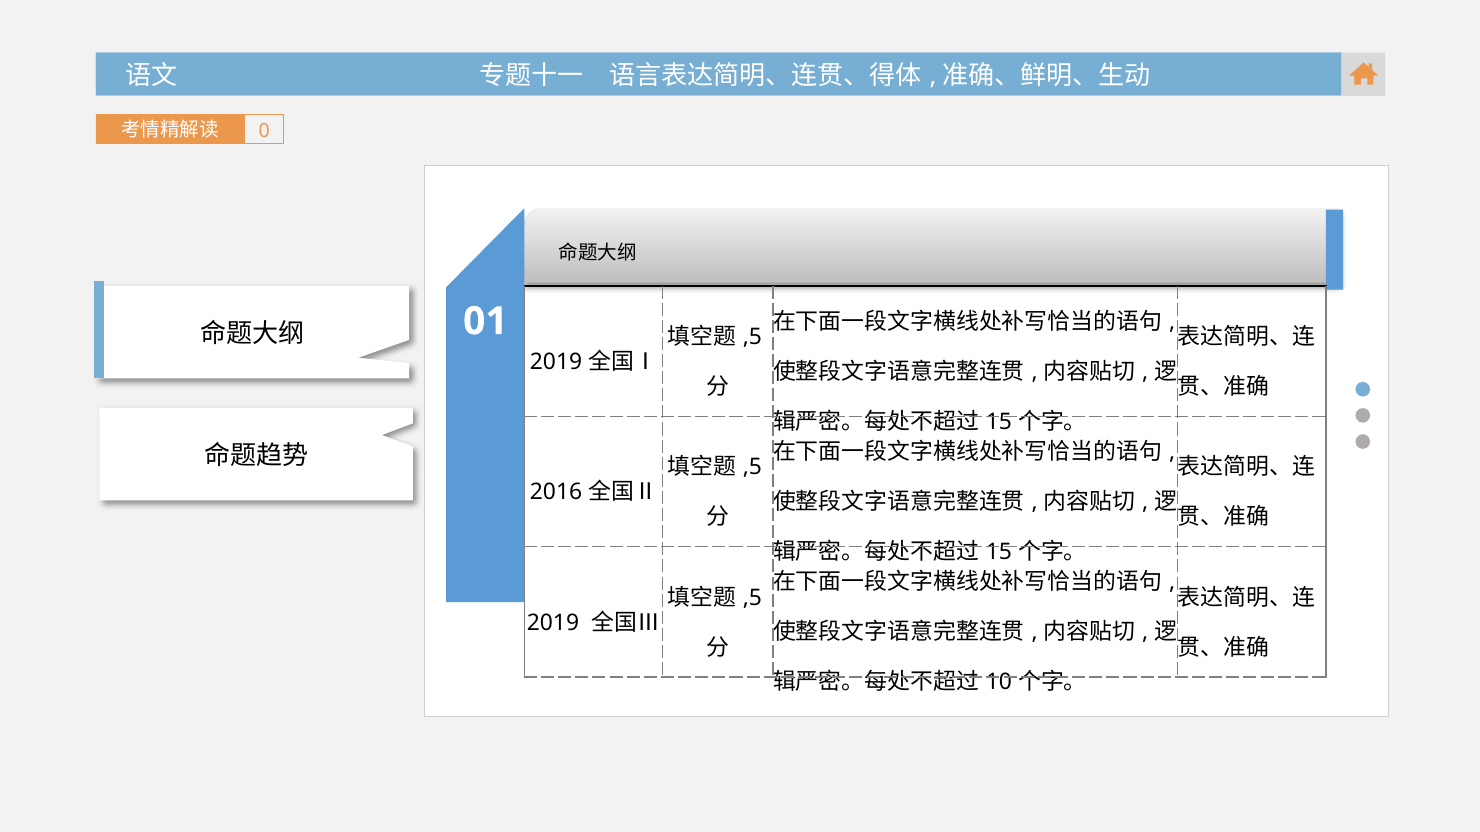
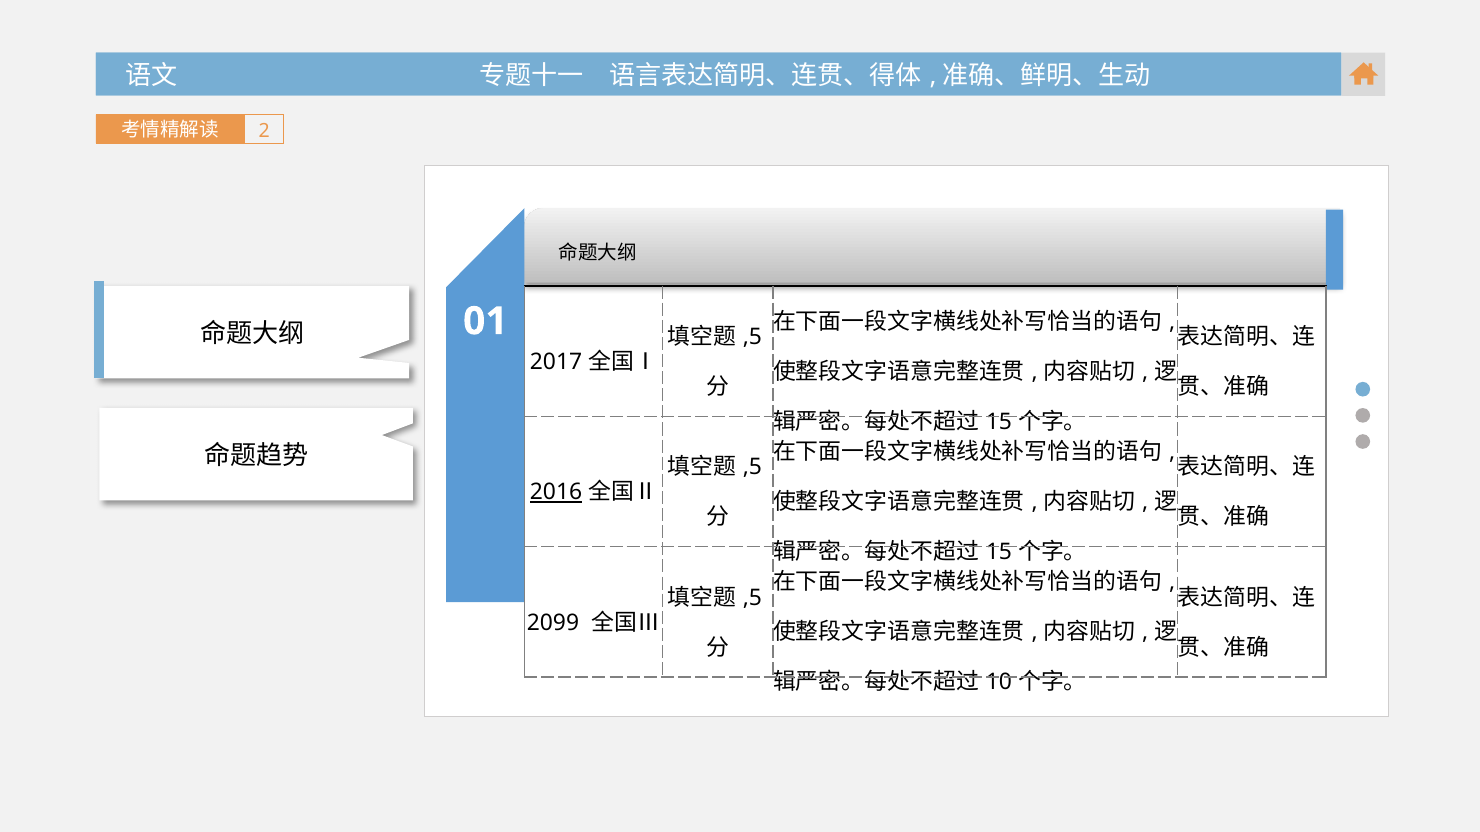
0: 0 -> 2
2019 at (556, 362): 2019 -> 2017
2016 underline: none -> present
2019 at (553, 623): 2019 -> 2099
